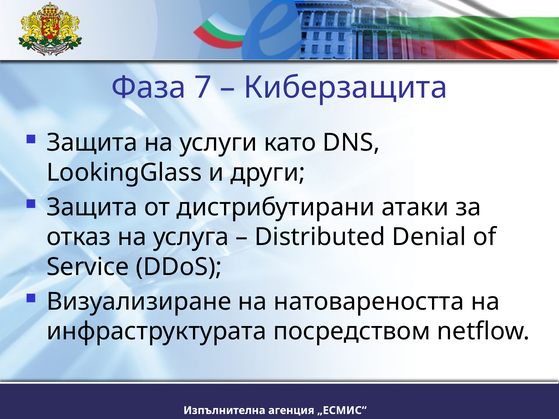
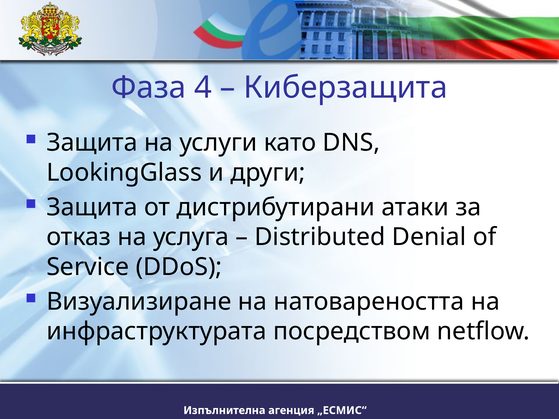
7: 7 -> 4
